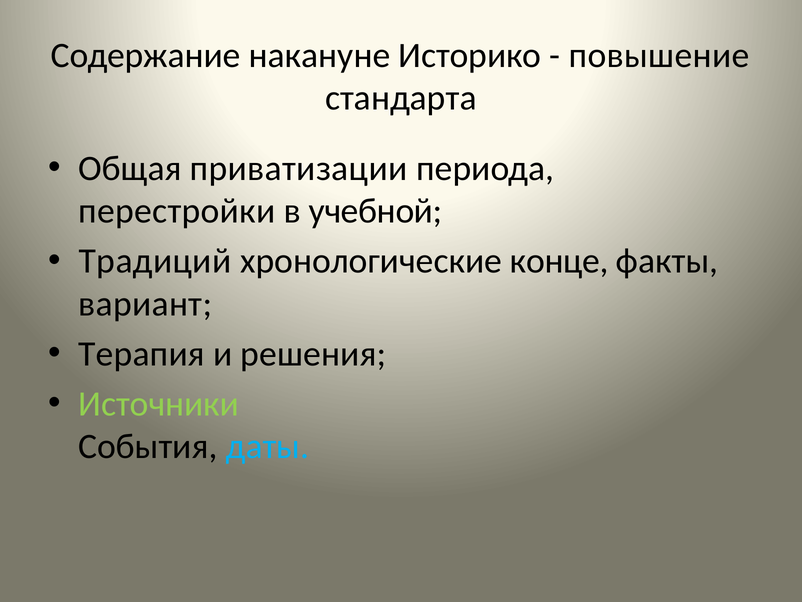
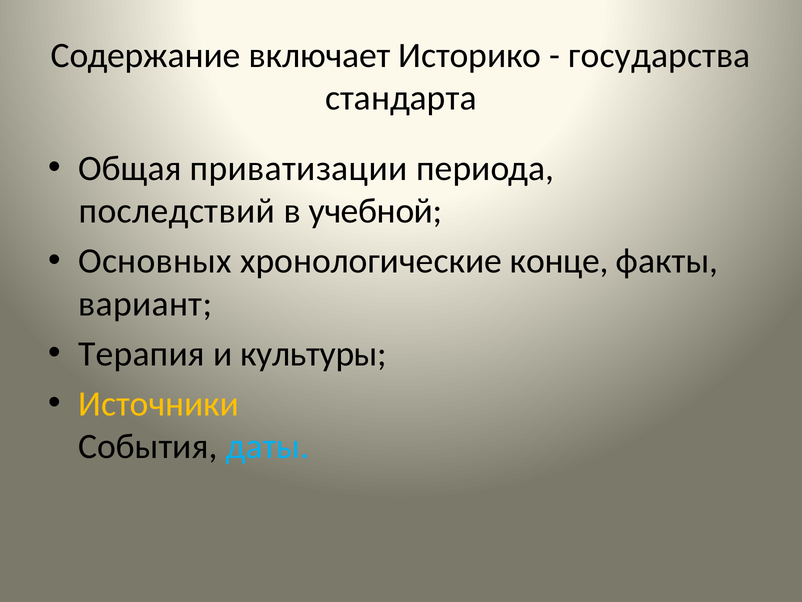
накануне: накануне -> включает
повышение: повышение -> государства
перестройки: перестройки -> последствий
Традиций: Традиций -> Основных
решения: решения -> культуры
Источники colour: light green -> yellow
